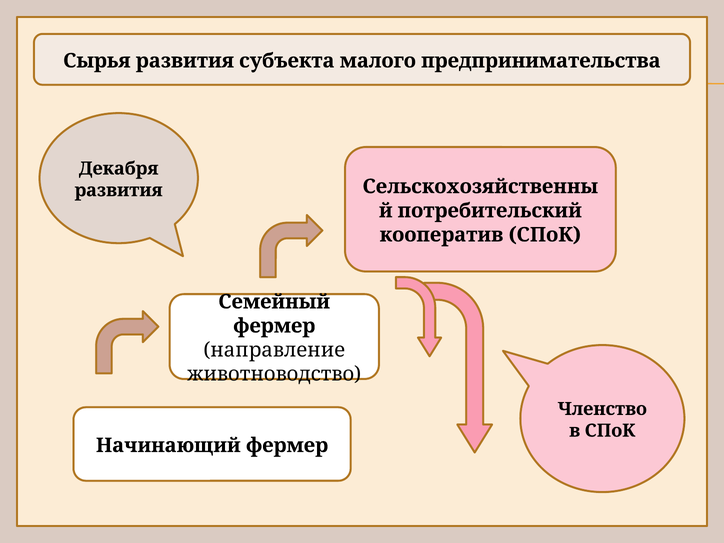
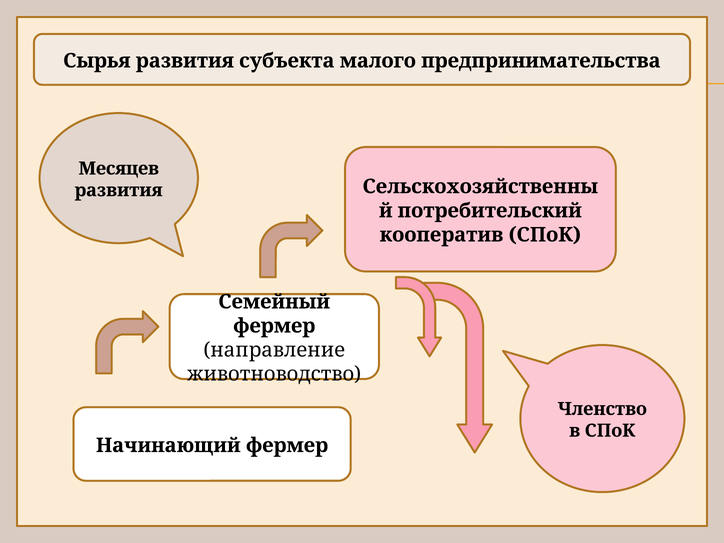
Декабря: Декабря -> Месяцев
